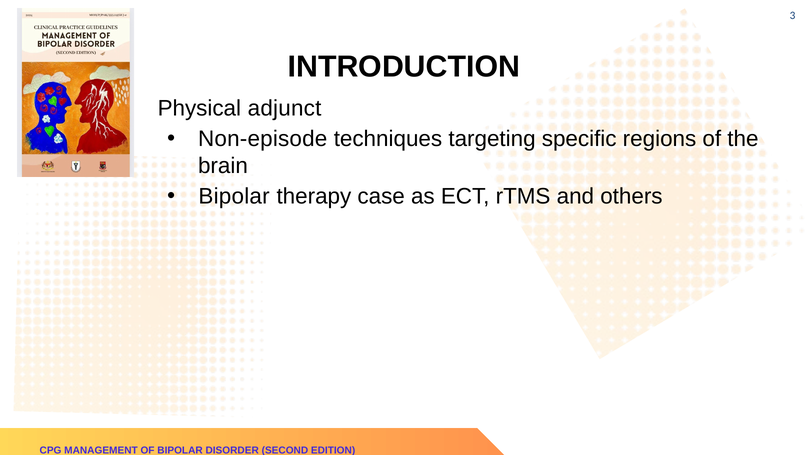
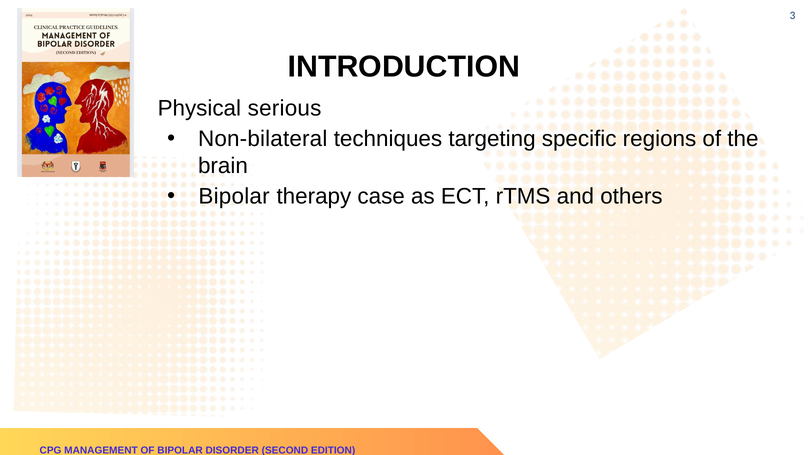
adjunct: adjunct -> serious
Non-episode: Non-episode -> Non-bilateral
